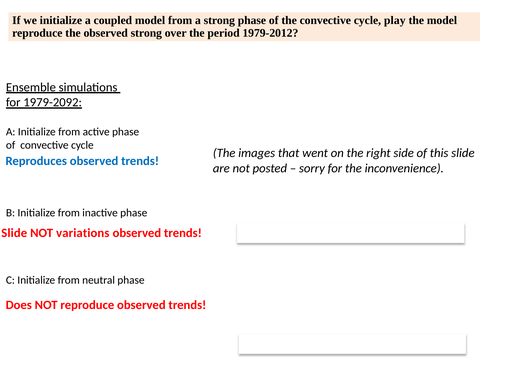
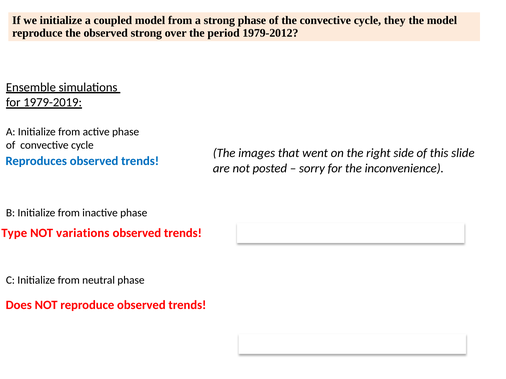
play: play -> they
1979-2092: 1979-2092 -> 1979-2019
Slide at (14, 233): Slide -> Type
